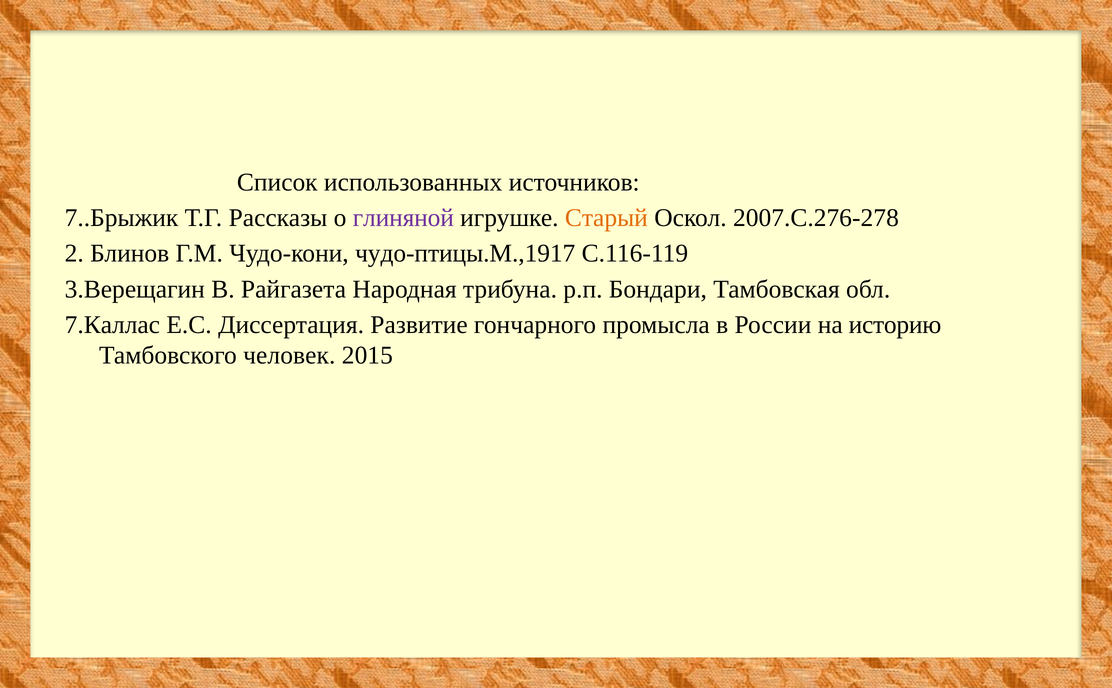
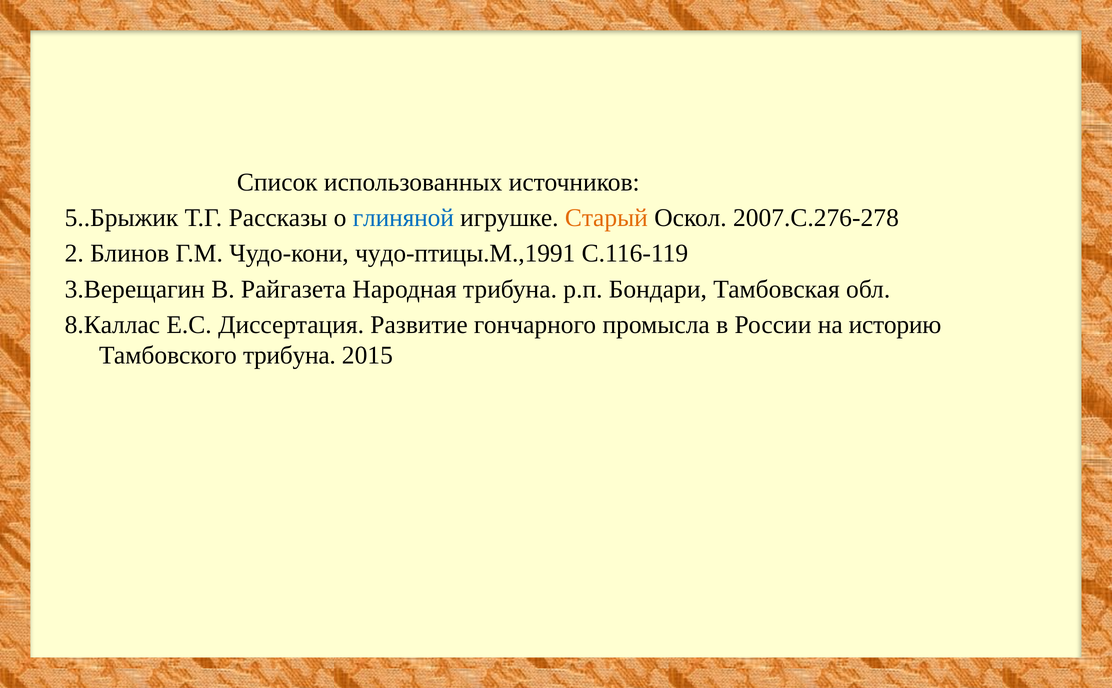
7..Брыжик: 7..Брыжик -> 5..Брыжик
глиняной colour: purple -> blue
чудо-птицы.М.,1917: чудо-птицы.М.,1917 -> чудо-птицы.М.,1991
7.Каллас: 7.Каллас -> 8.Каллас
Тамбовского человек: человек -> трибуна
